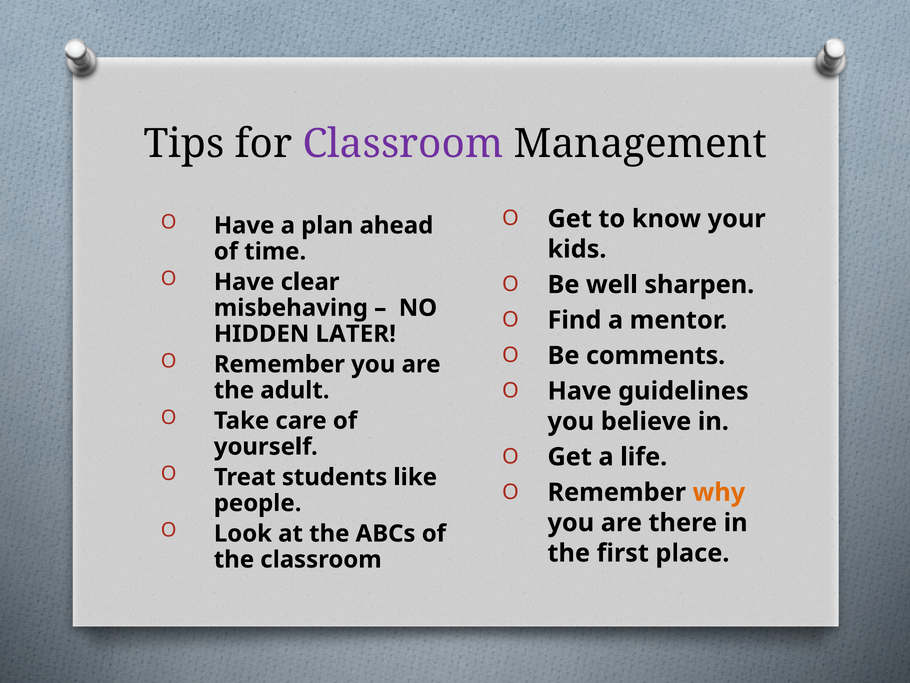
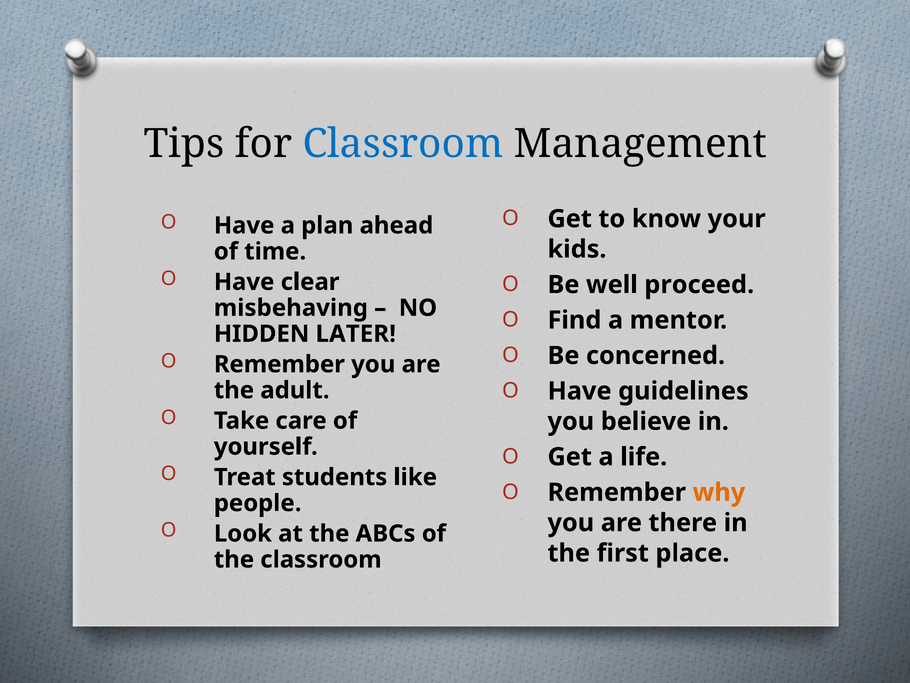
Classroom at (403, 144) colour: purple -> blue
sharpen: sharpen -> proceed
comments: comments -> concerned
